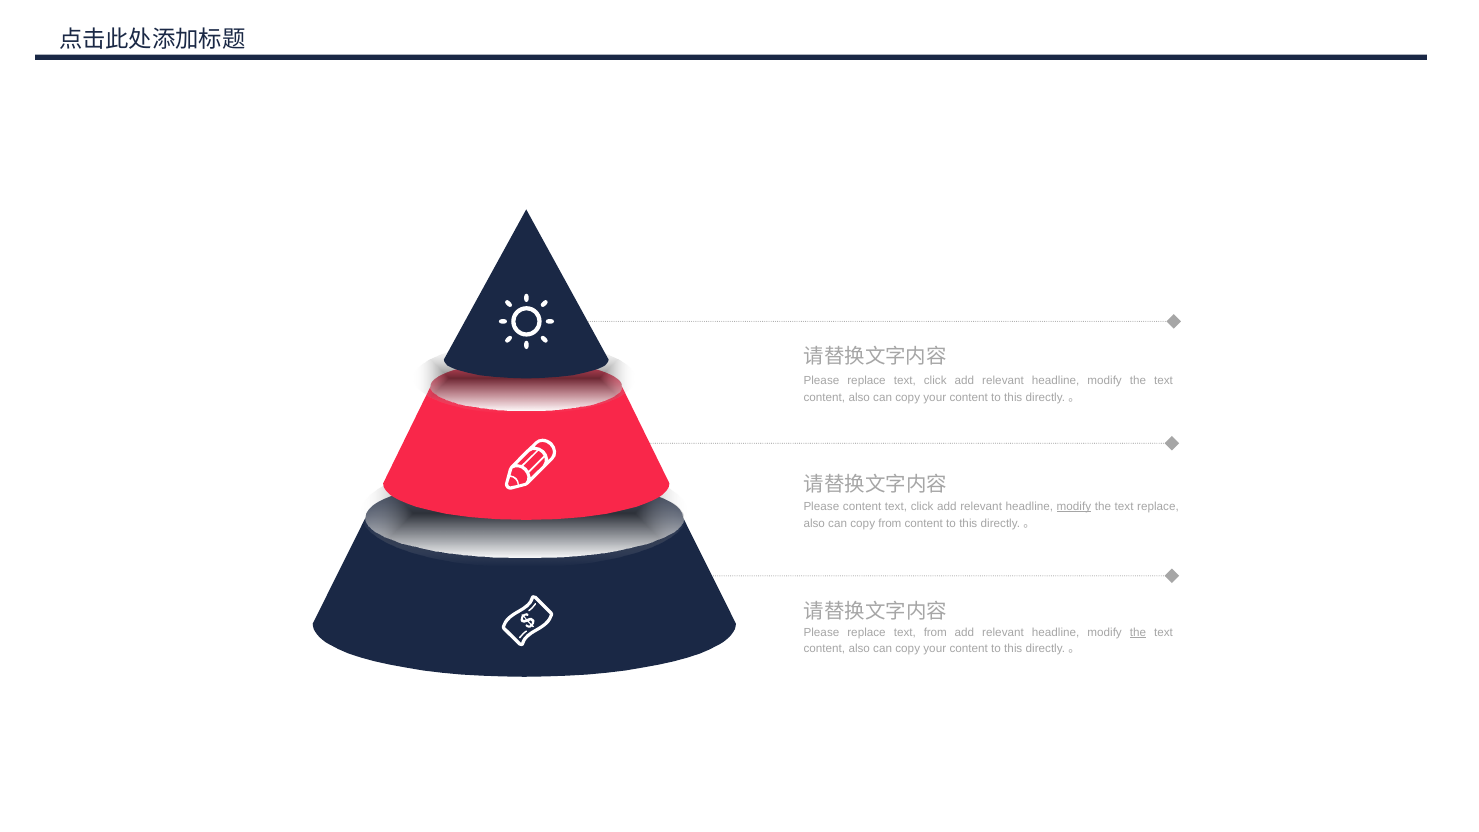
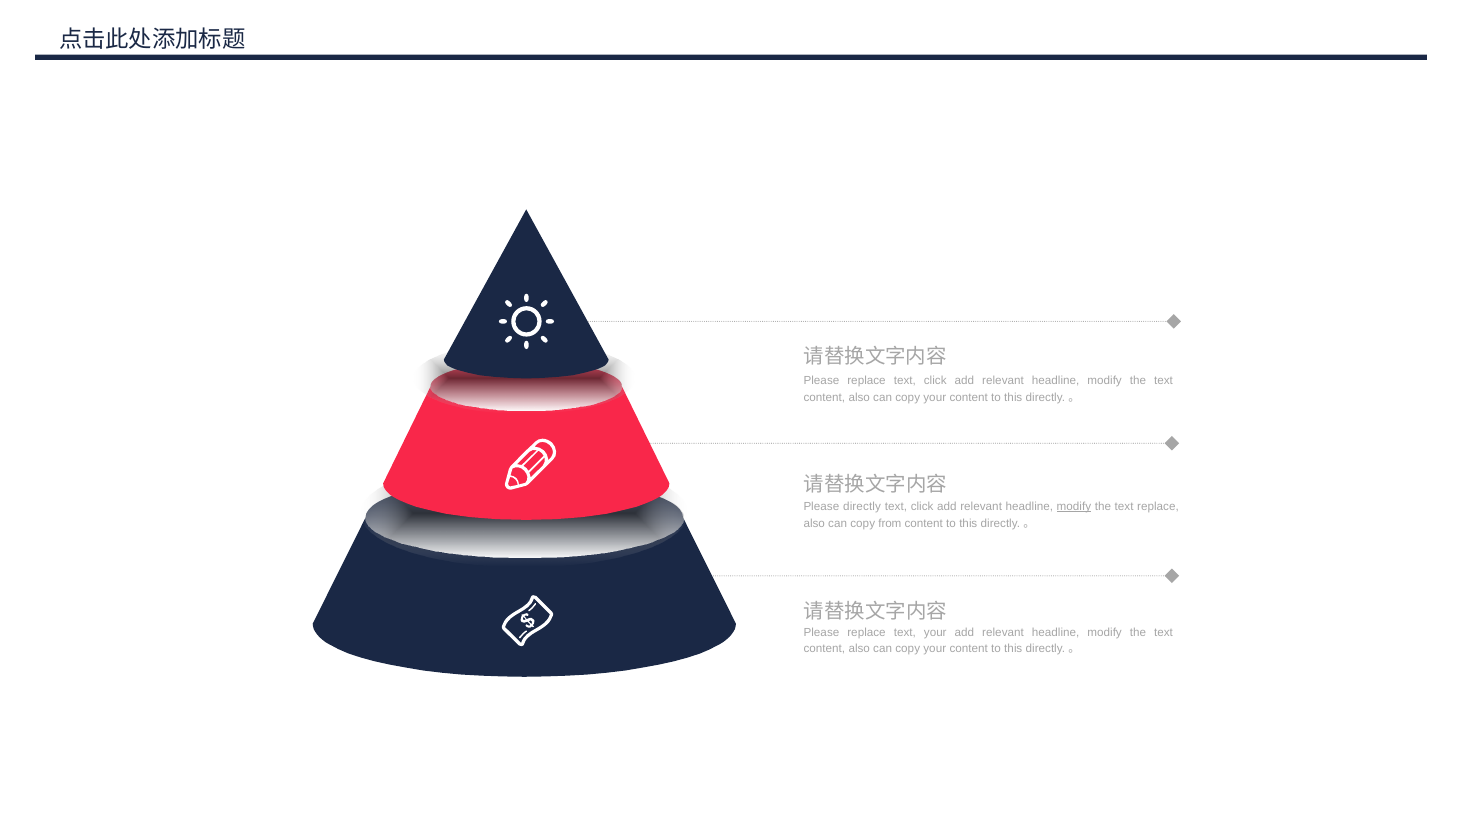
Please content: content -> directly
text from: from -> your
the at (1138, 632) underline: present -> none
